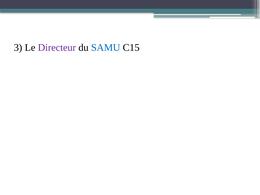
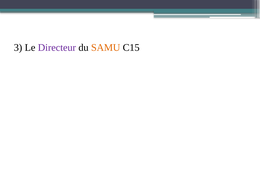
SAMU colour: blue -> orange
